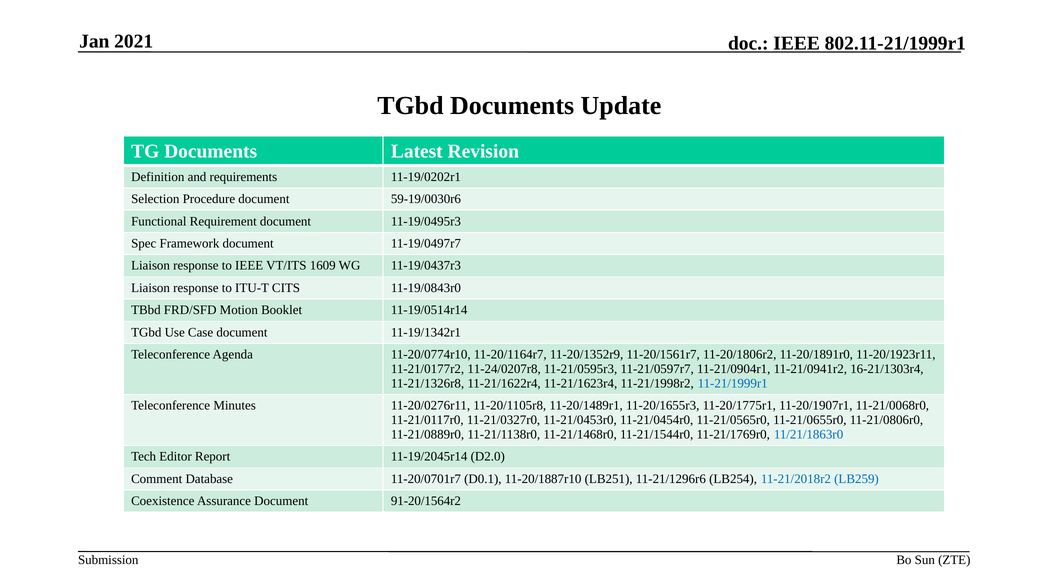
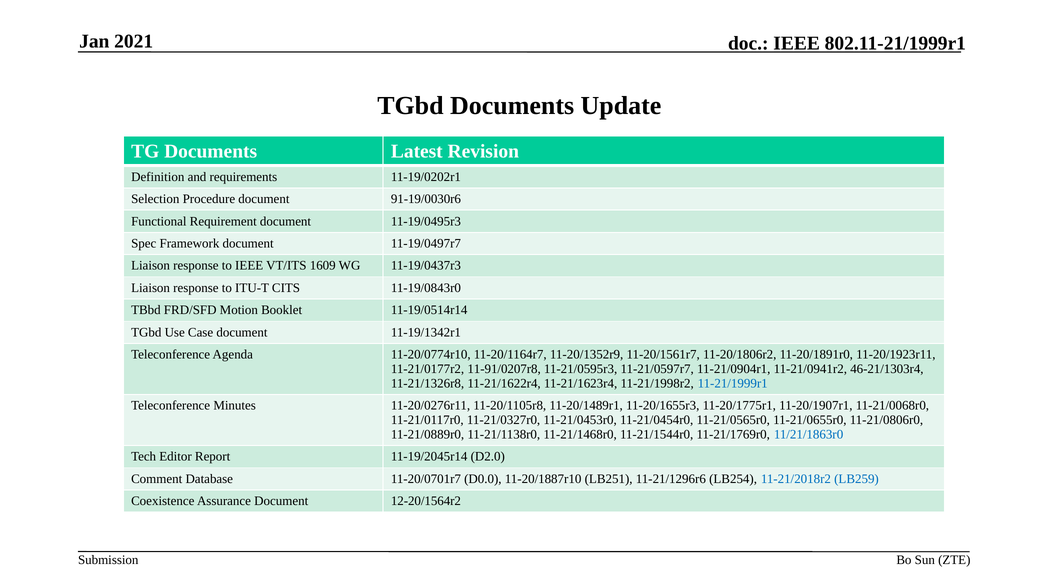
59-19/0030r6: 59-19/0030r6 -> 91-19/0030r6
11-24/0207r8: 11-24/0207r8 -> 11-91/0207r8
16-21/1303r4: 16-21/1303r4 -> 46-21/1303r4
D0.1: D0.1 -> D0.0
91-20/1564r2: 91-20/1564r2 -> 12-20/1564r2
